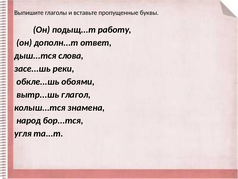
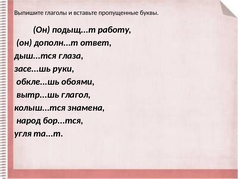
слова: слова -> глаза
реки: реки -> руки
